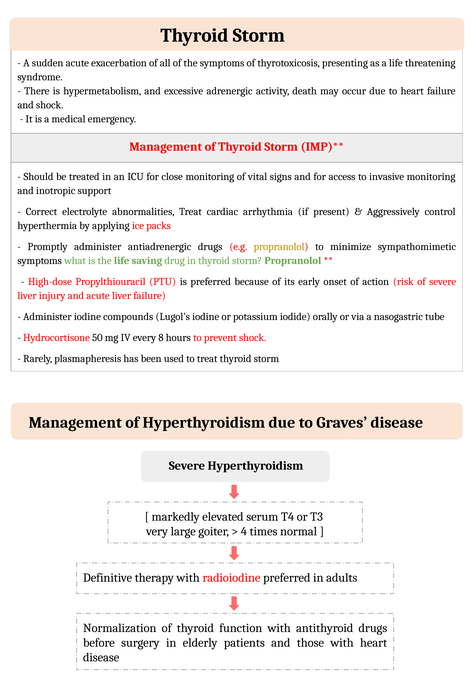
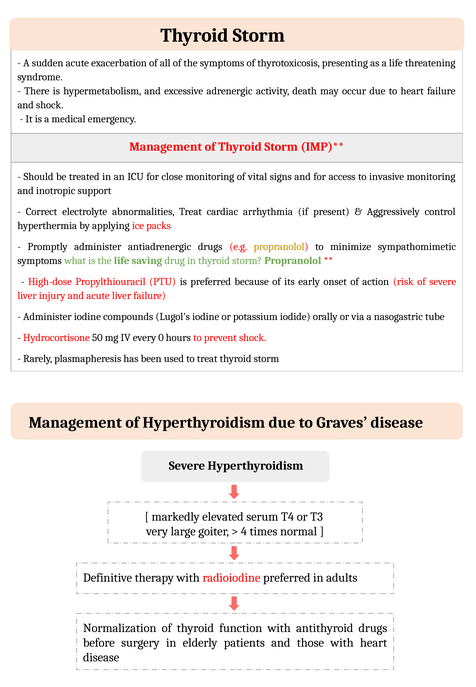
8: 8 -> 0
